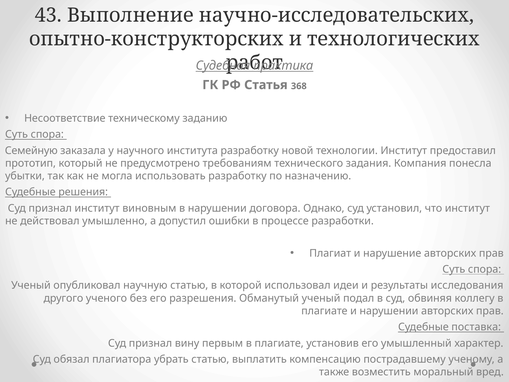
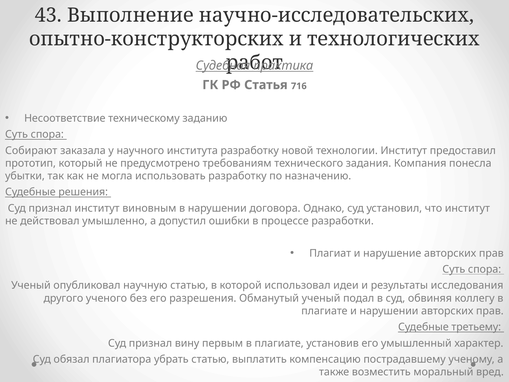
368: 368 -> 716
Семейную: Семейную -> Собирают
поставка: поставка -> третьему
